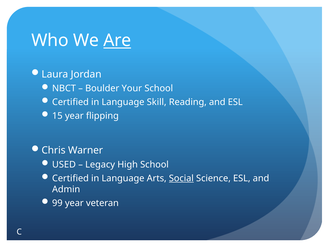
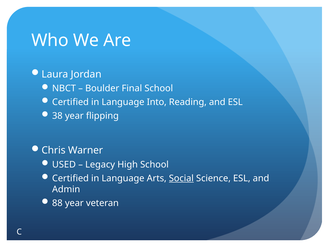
Are underline: present -> none
Your: Your -> Final
Skill: Skill -> Into
15: 15 -> 38
99: 99 -> 88
